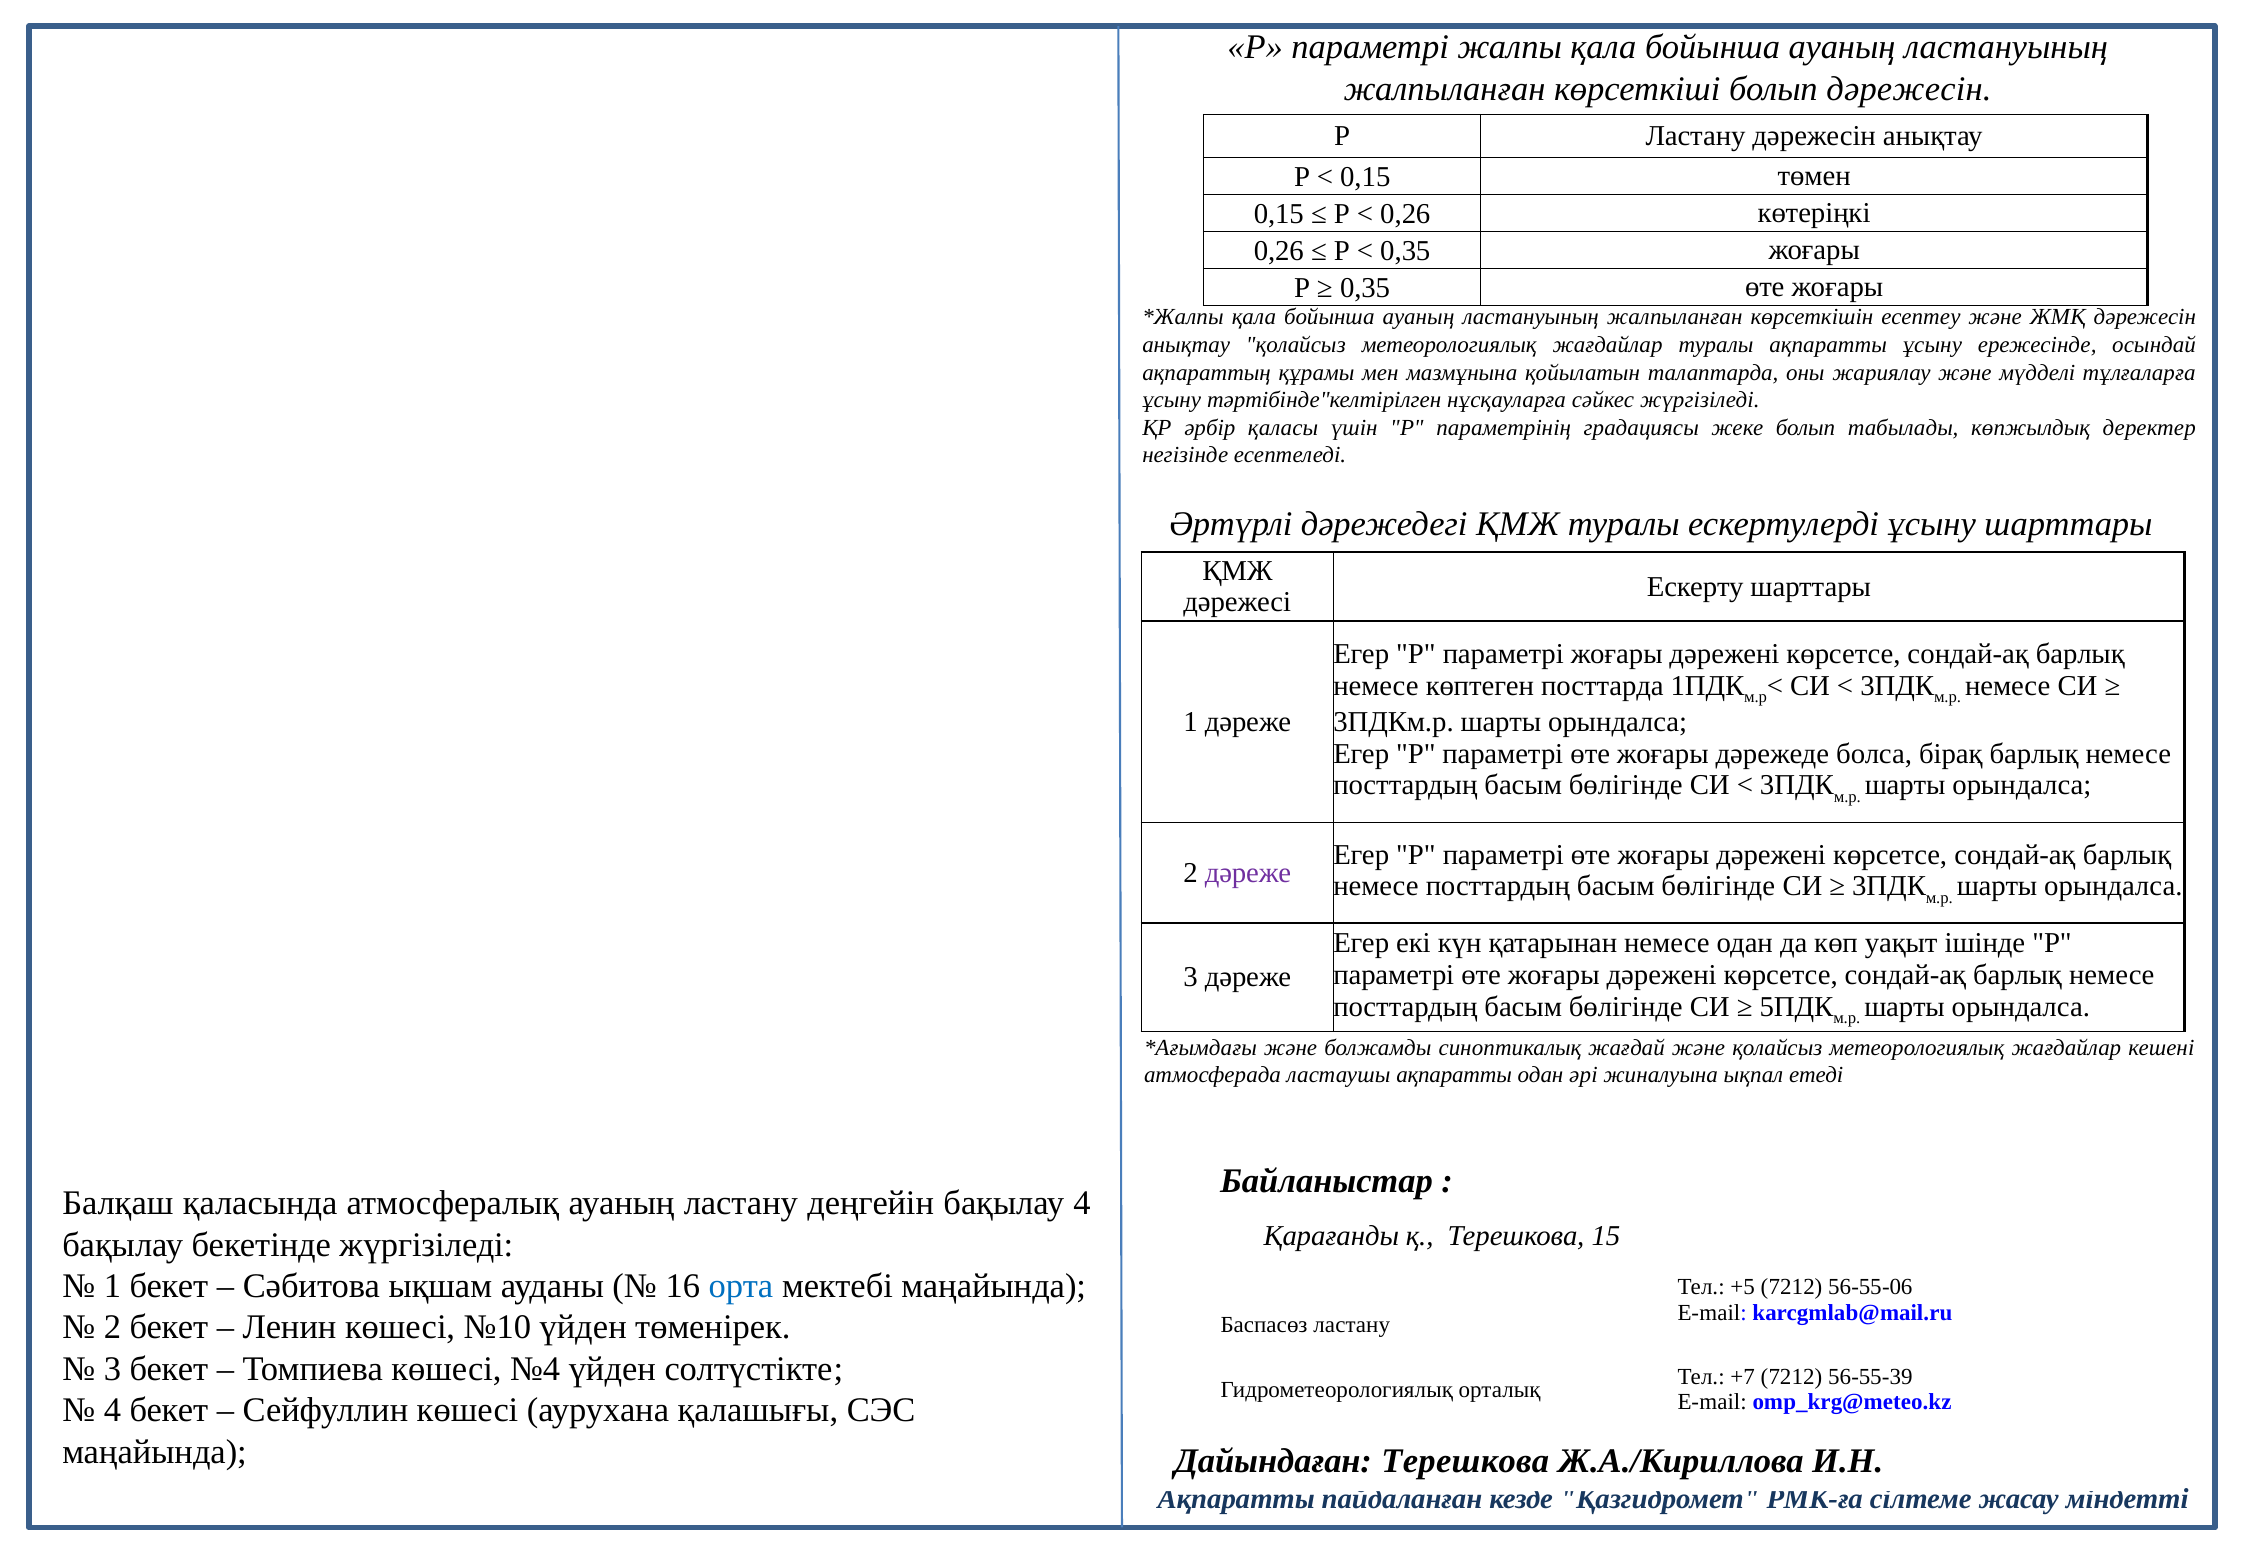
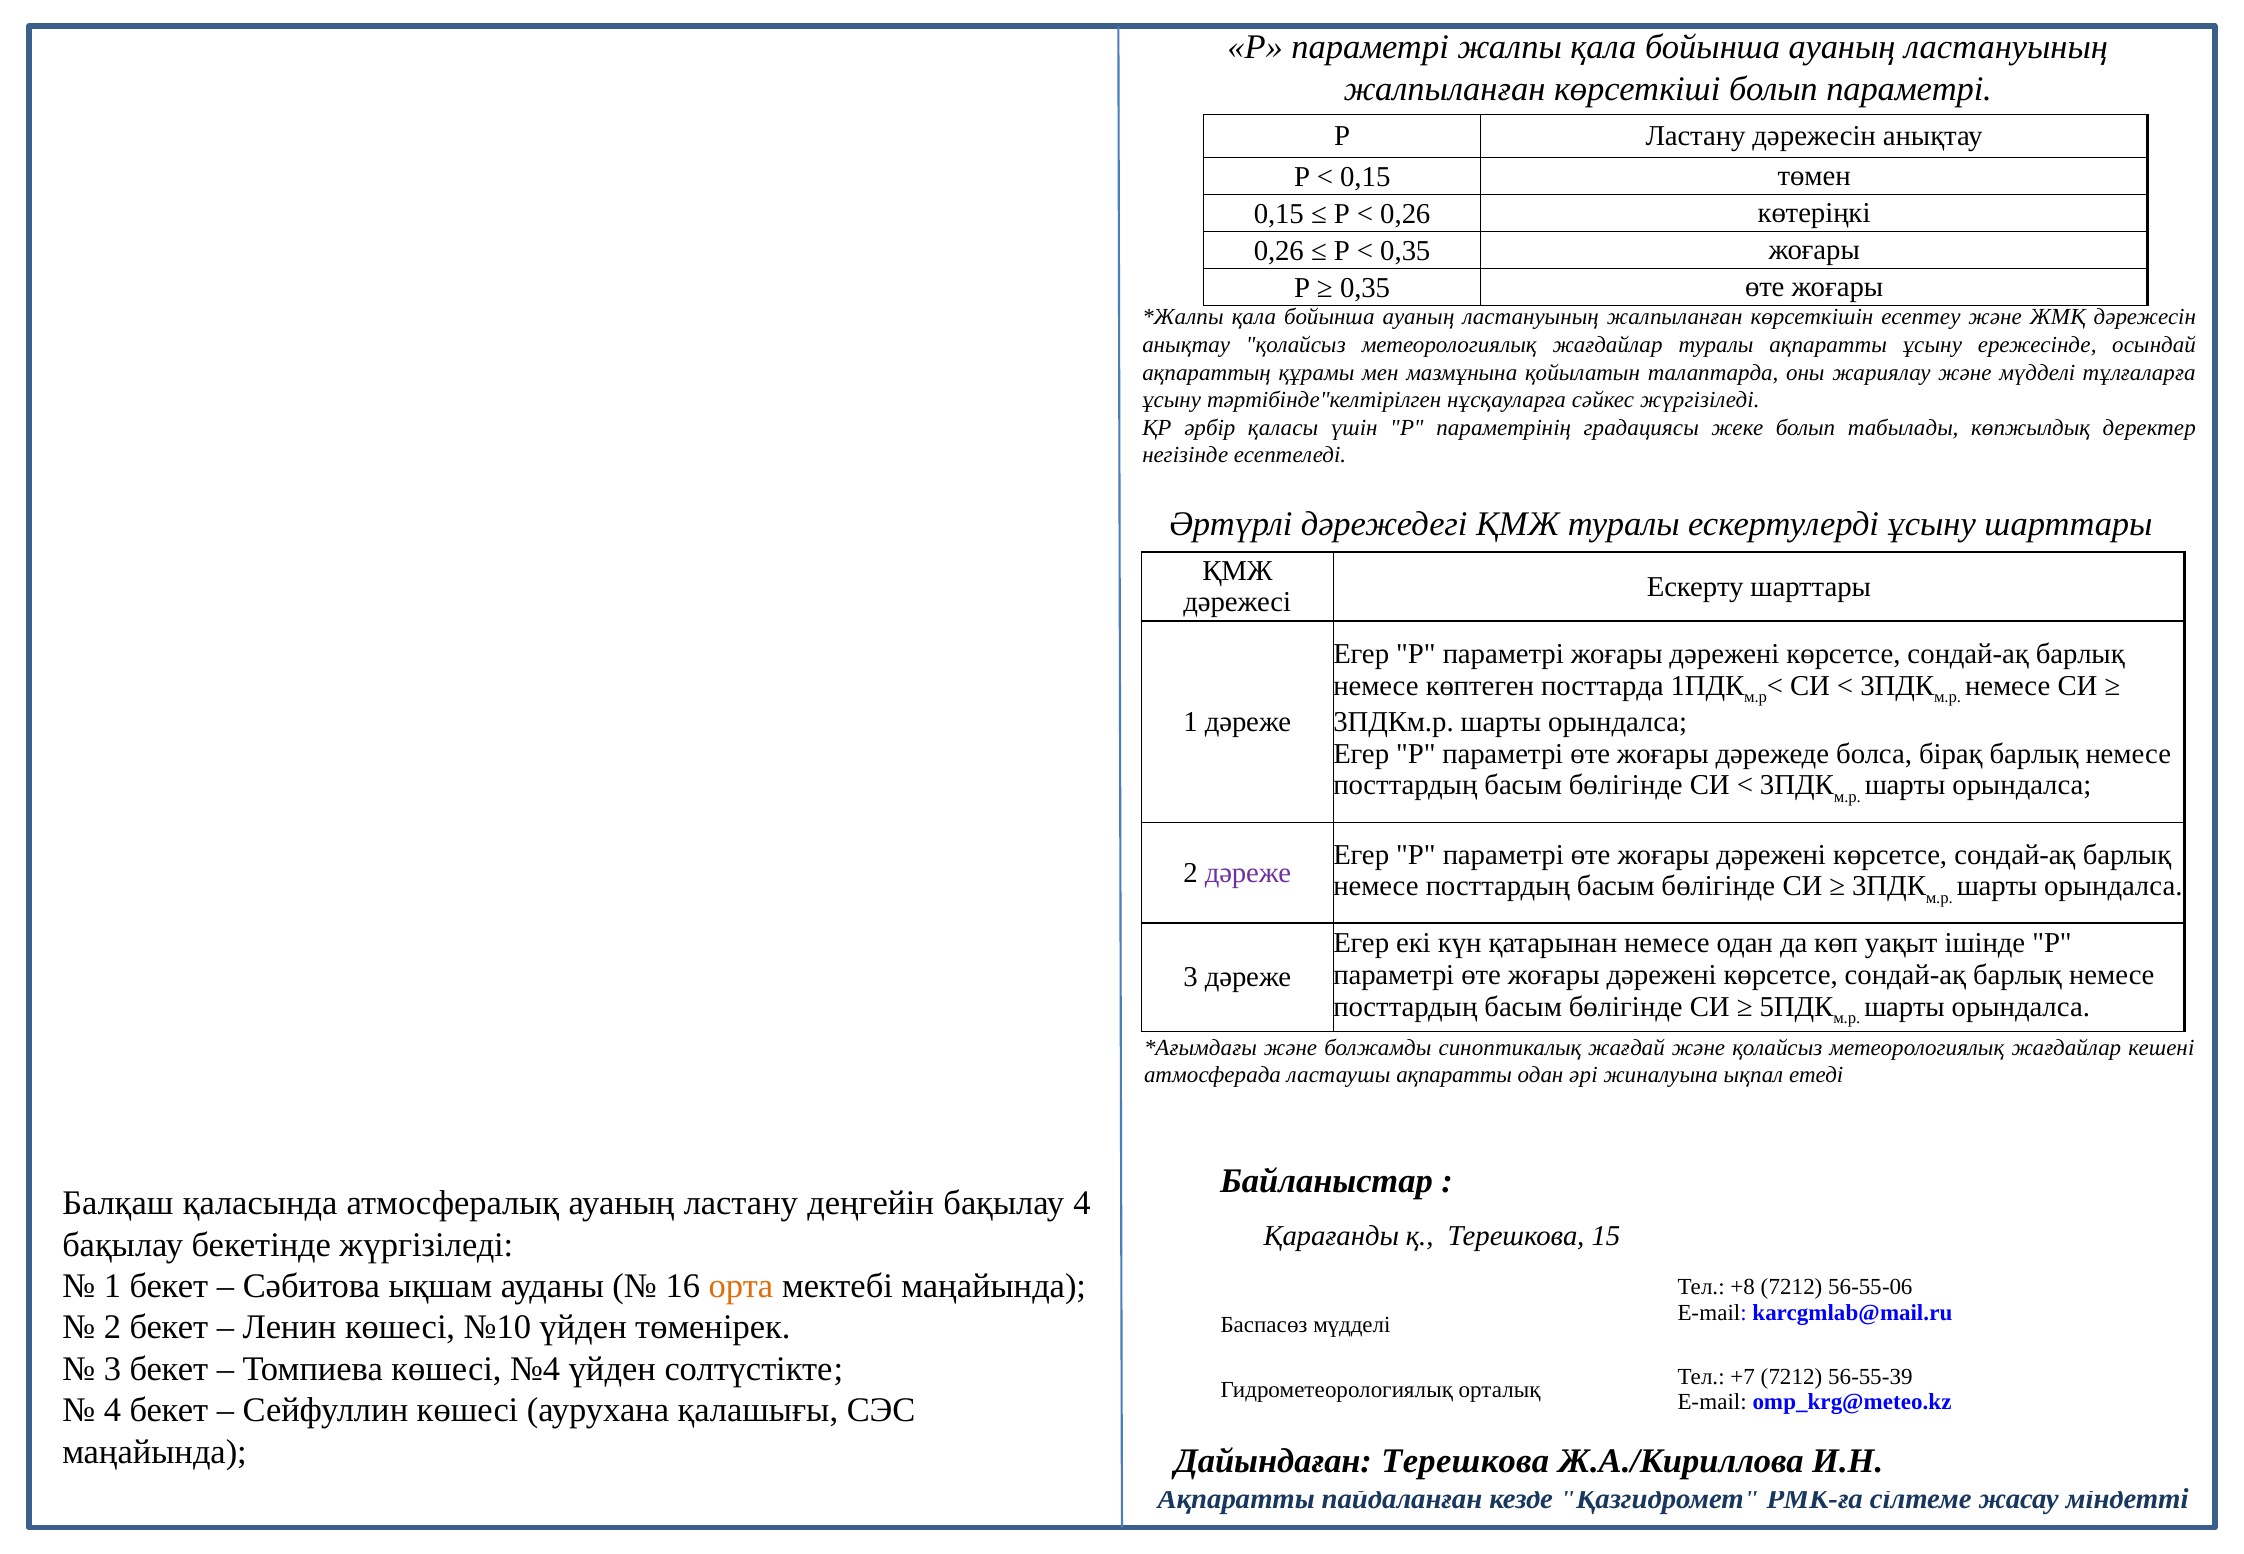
болып дәрежесін: дәрежесін -> параметрі
орта colour: blue -> orange
+5: +5 -> +8
Баспасөз ластану: ластану -> мүдделі
